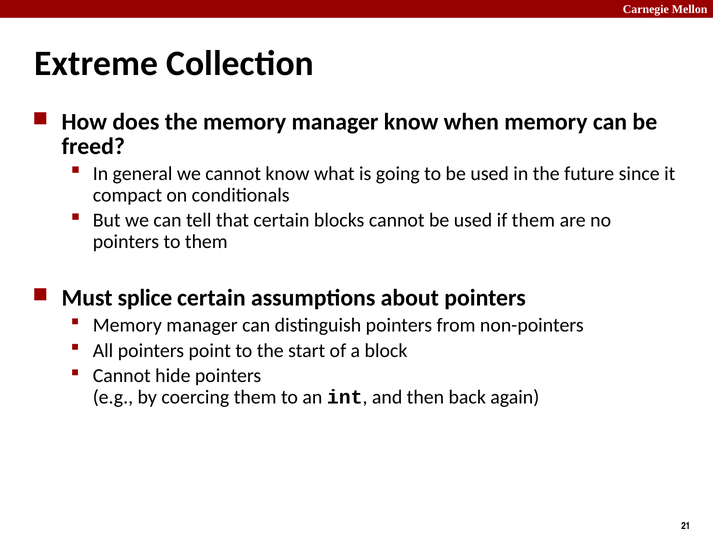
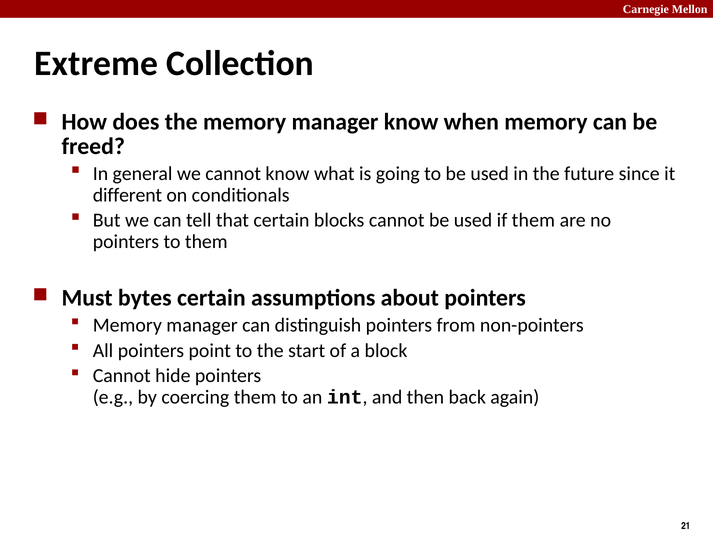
compact: compact -> different
splice: splice -> bytes
